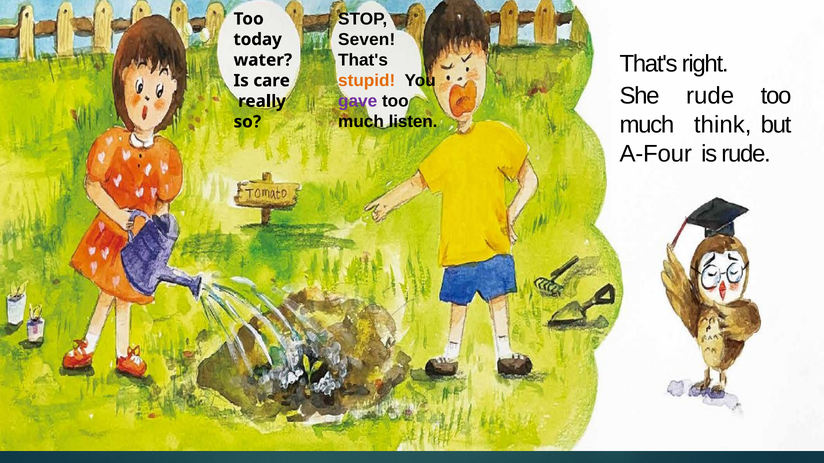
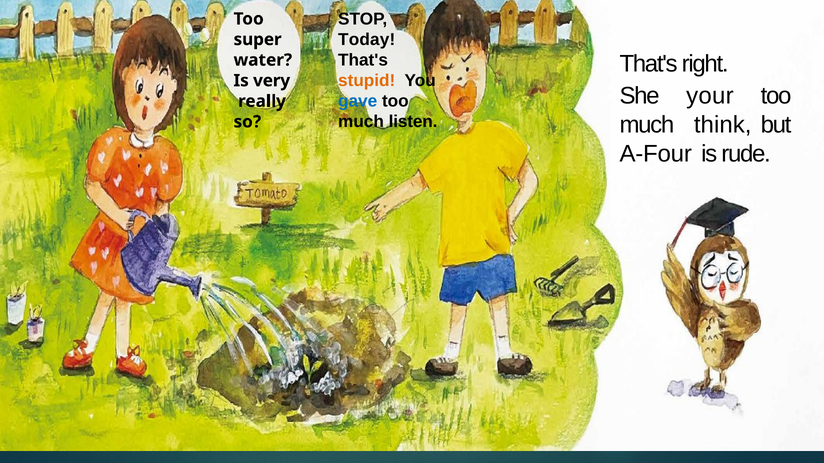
Seven: Seven -> Today
today: today -> super
care: care -> very
She rude: rude -> your
gave colour: purple -> blue
